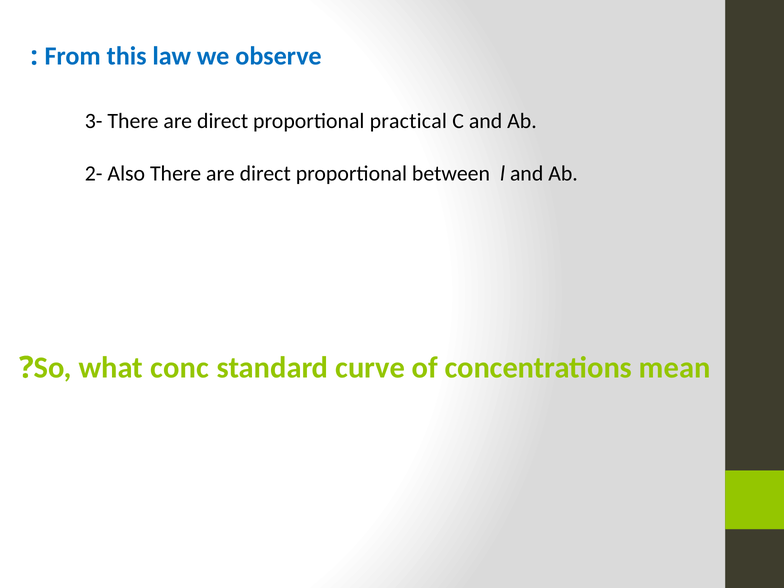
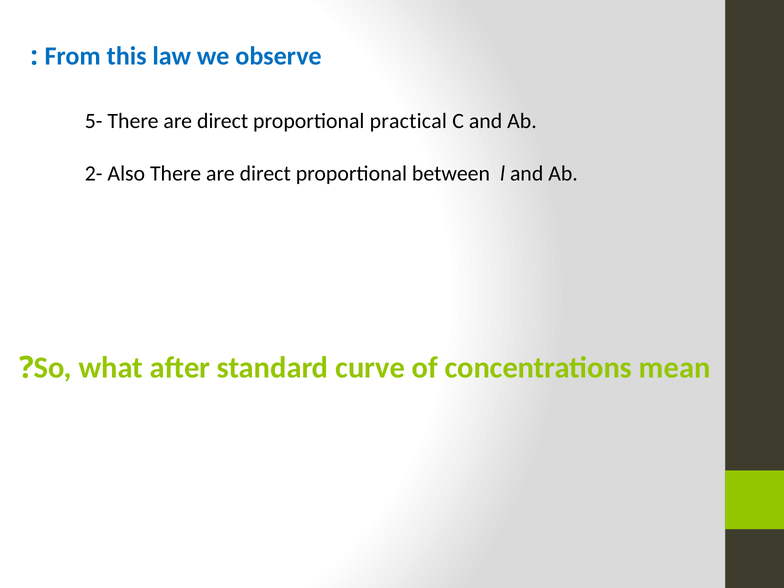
3-: 3- -> 5-
conc: conc -> after
